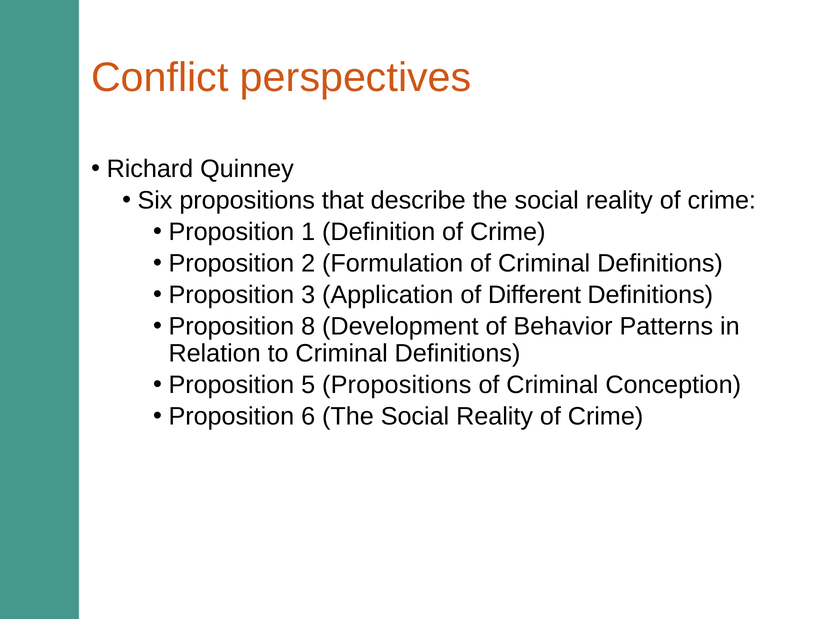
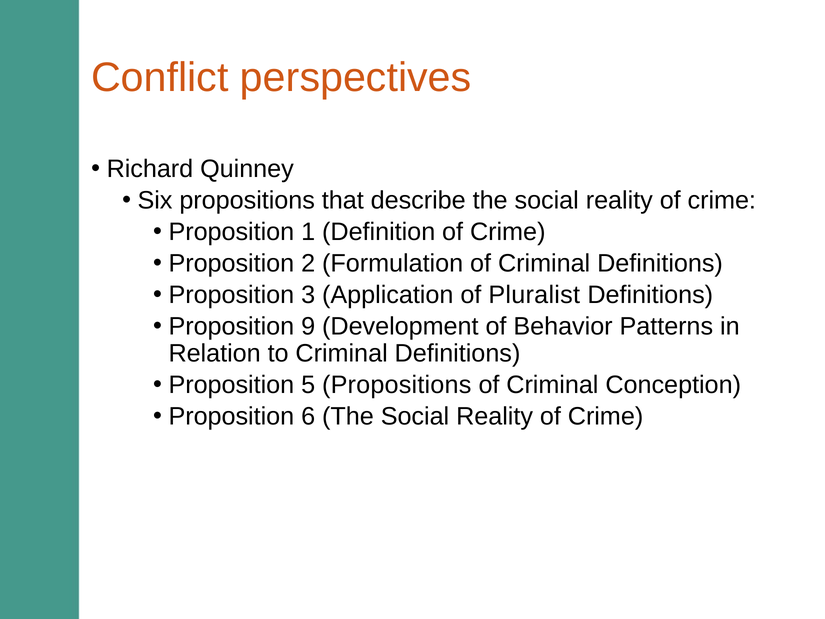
Different: Different -> Pluralist
8: 8 -> 9
